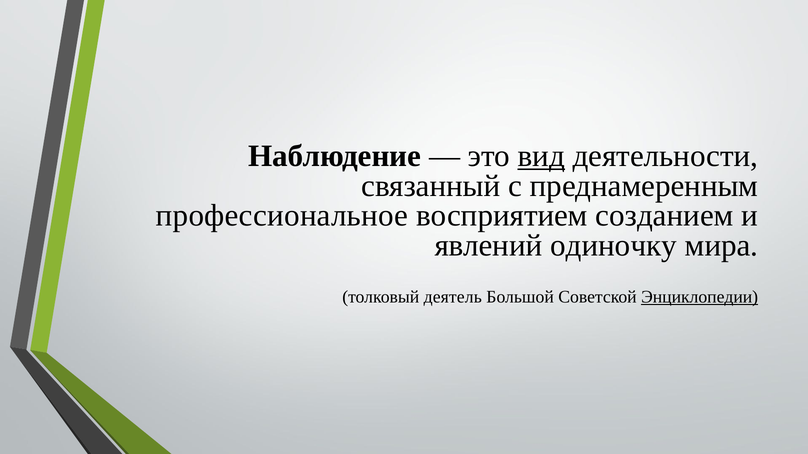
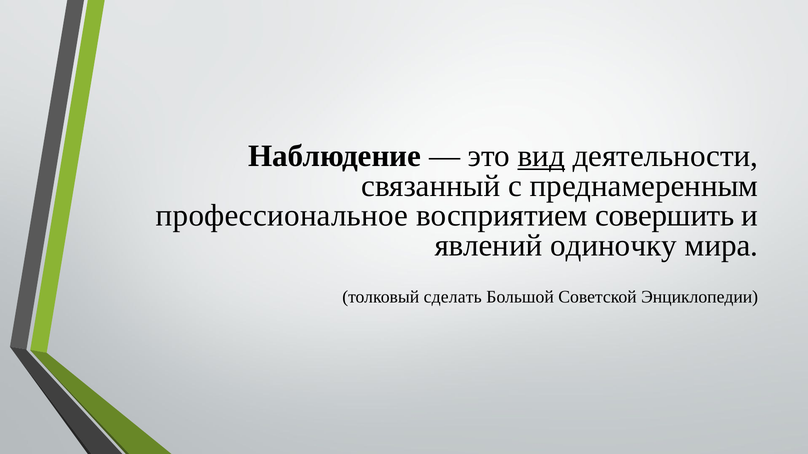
созданием: созданием -> совершить
деятель: деятель -> сделать
Энциклопедии underline: present -> none
